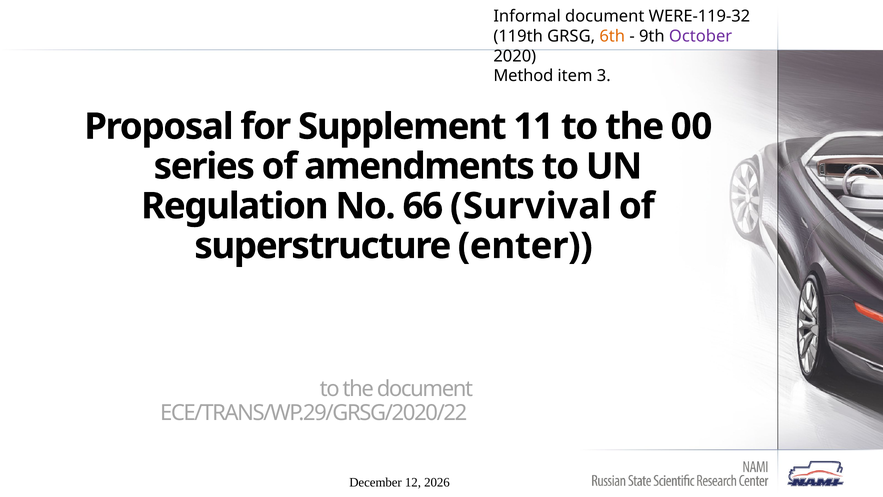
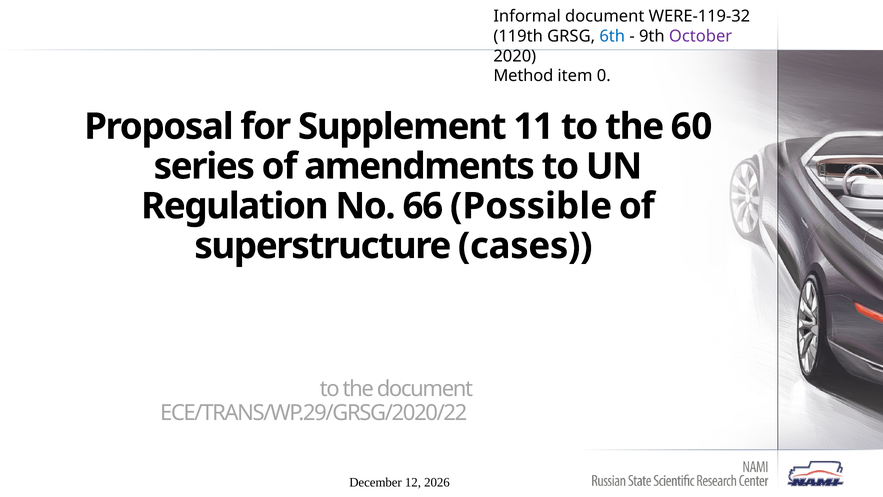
6th colour: orange -> blue
3: 3 -> 0
00: 00 -> 60
Survival: Survival -> Possible
enter: enter -> cases
